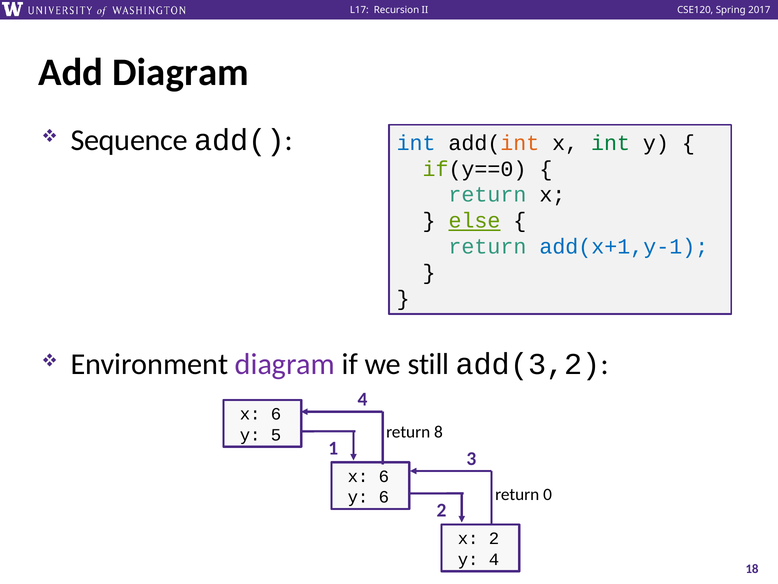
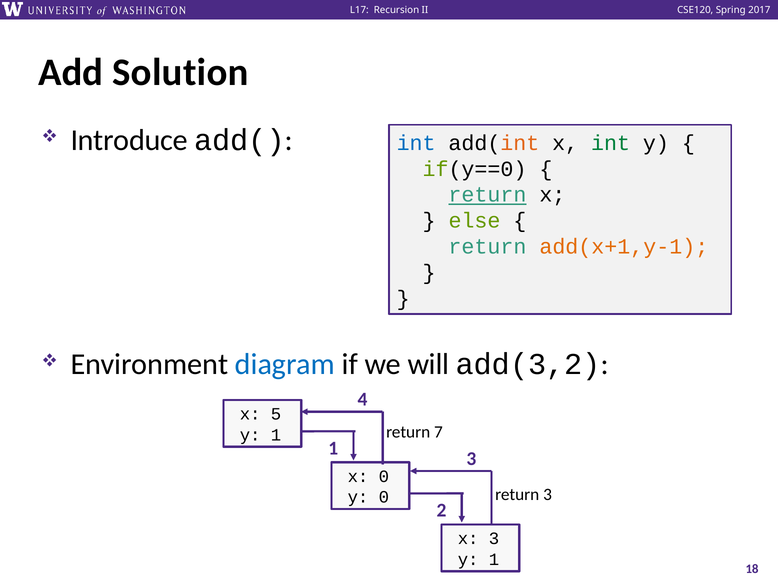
Add Diagram: Diagram -> Solution
Sequence: Sequence -> Introduce
return at (487, 195) underline: none -> present
else underline: present -> none
add(x+1,y-1 colour: blue -> orange
diagram at (285, 364) colour: purple -> blue
still: still -> will
6 at (276, 414): 6 -> 5
8: 8 -> 7
5 at (276, 435): 5 -> 1
6 at (384, 476): 6 -> 0
return 0: 0 -> 3
y 6: 6 -> 0
x 2: 2 -> 3
4 at (494, 559): 4 -> 1
